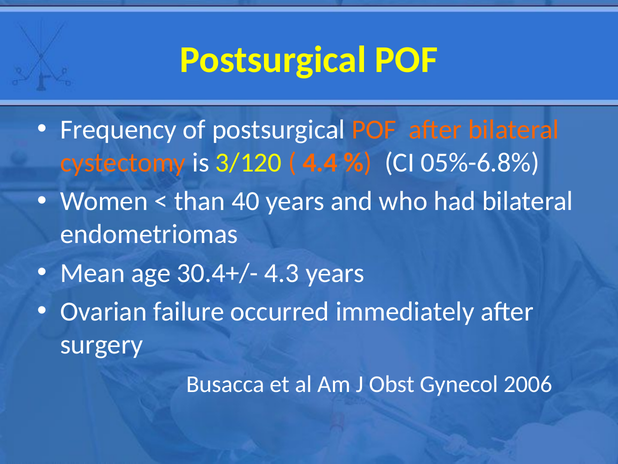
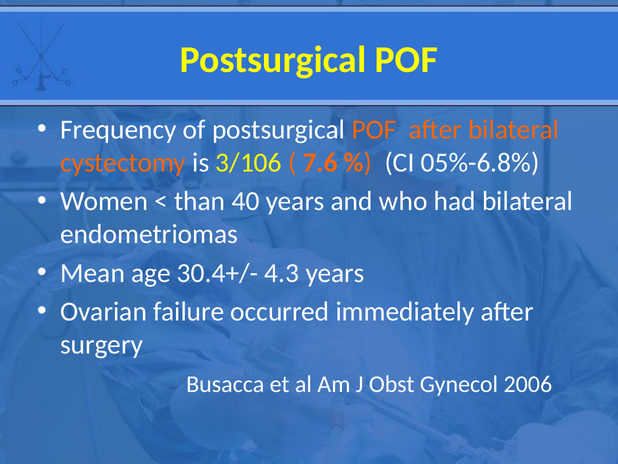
3/120: 3/120 -> 3/106
4.4: 4.4 -> 7.6
